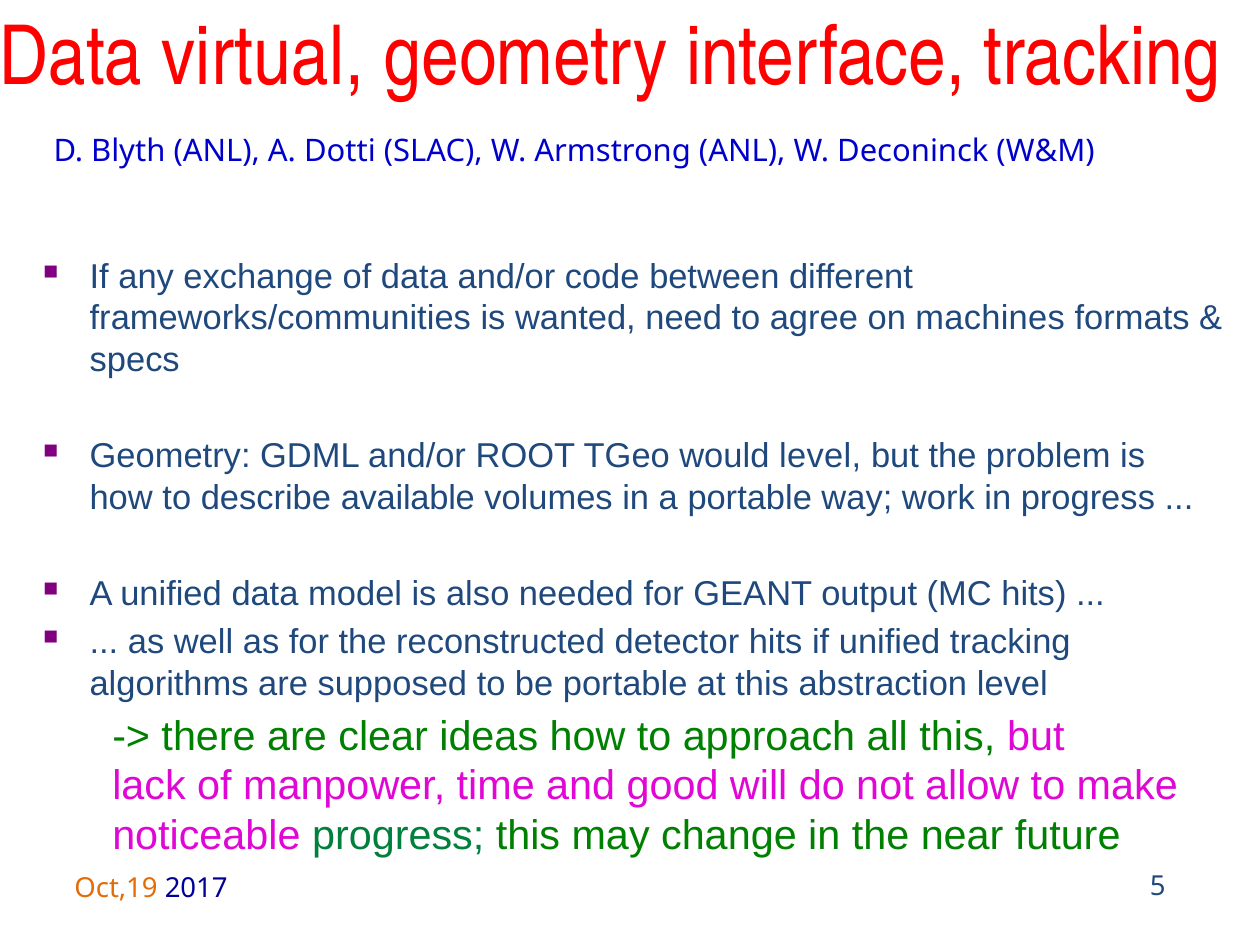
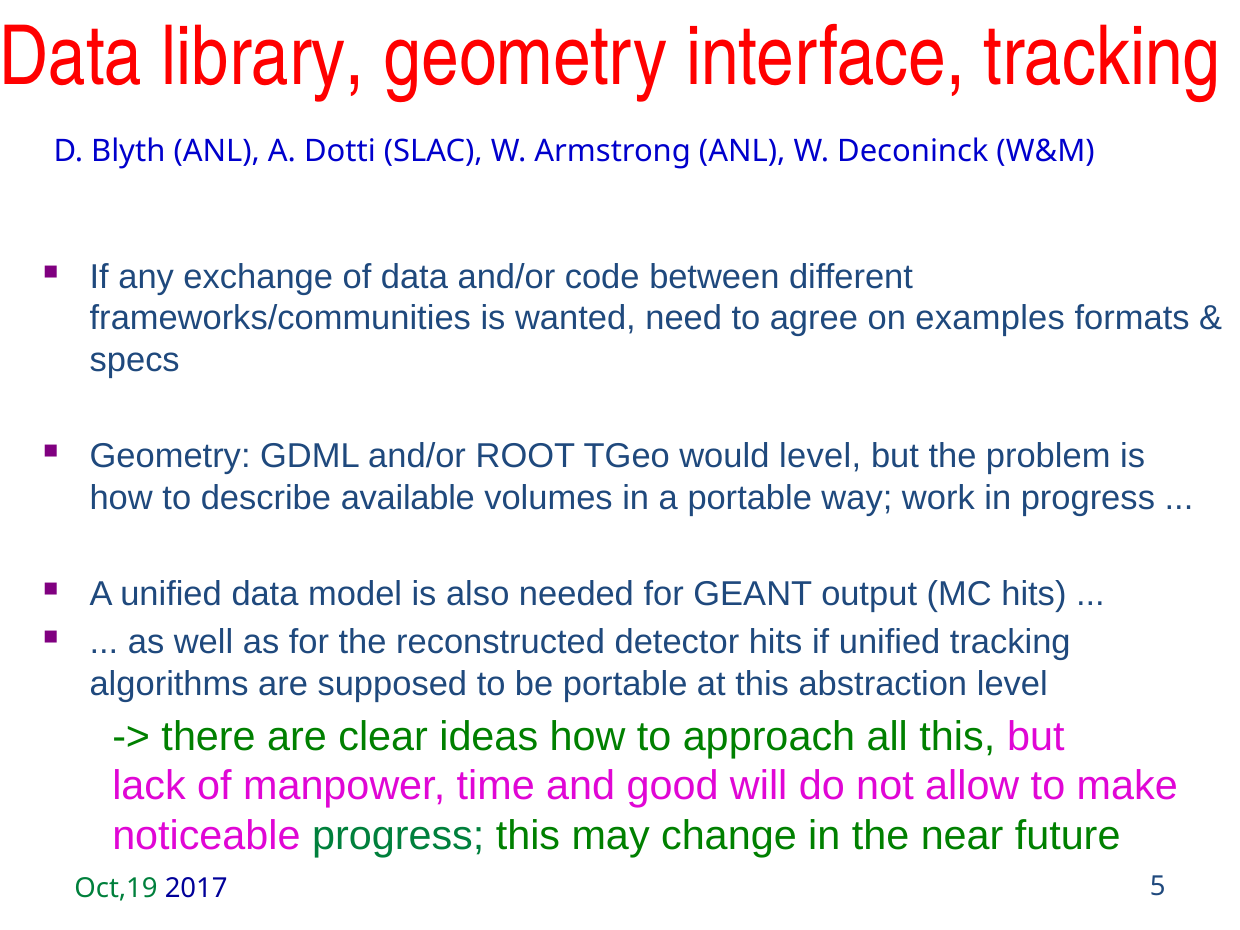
virtual: virtual -> library
machines: machines -> examples
Oct,19 colour: orange -> green
